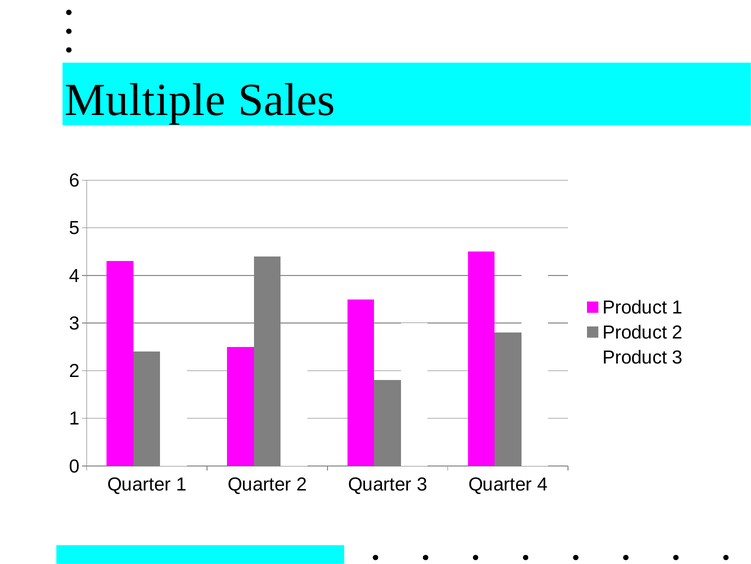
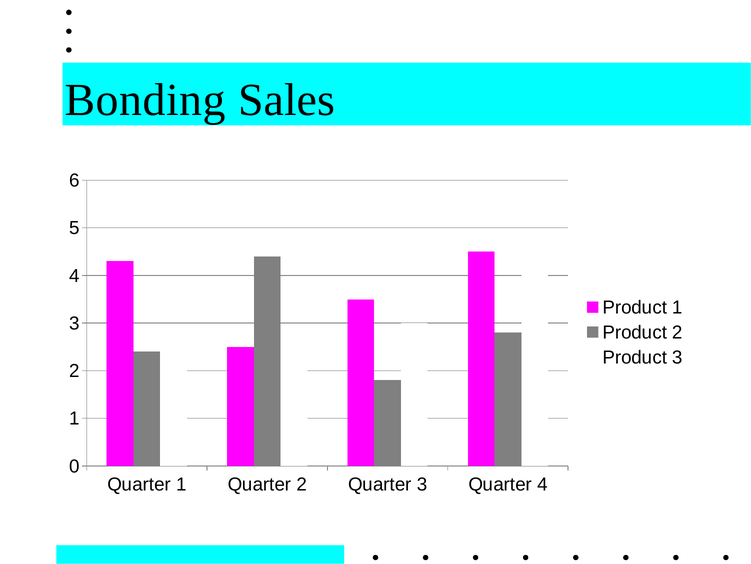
Multiple: Multiple -> Bonding
